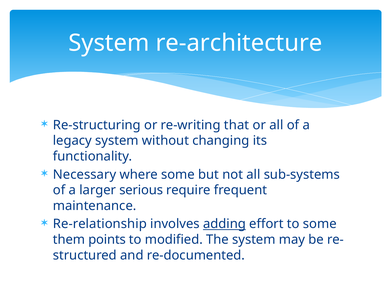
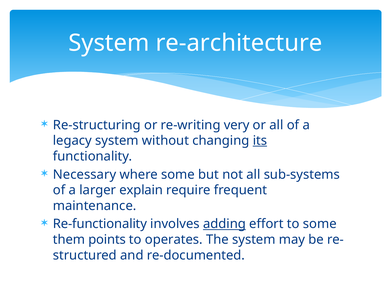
that: that -> very
its underline: none -> present
serious: serious -> explain
Re-relationship: Re-relationship -> Re-functionality
modified: modified -> operates
